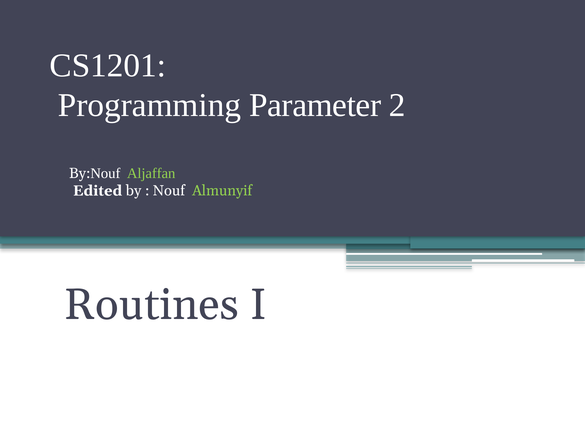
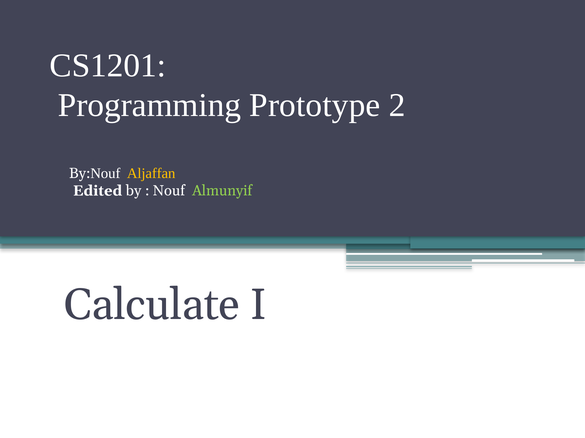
Parameter: Parameter -> Prototype
Aljaffan colour: light green -> yellow
Routines: Routines -> Calculate
